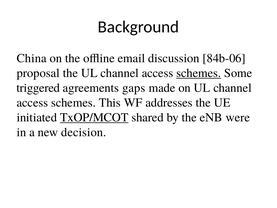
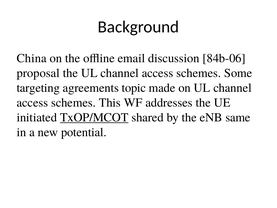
schemes at (199, 73) underline: present -> none
triggered: triggered -> targeting
gaps: gaps -> topic
were: were -> same
decision: decision -> potential
